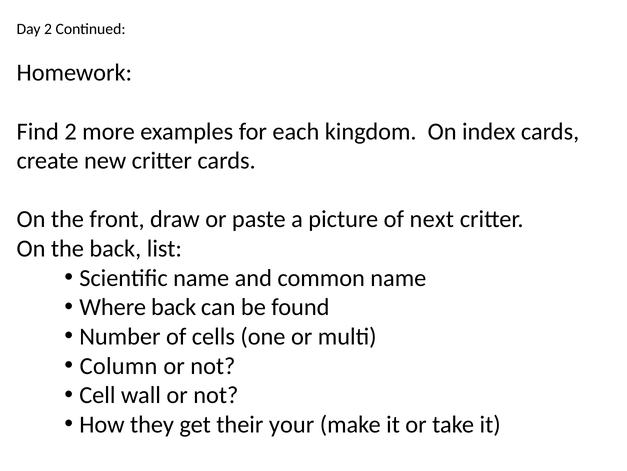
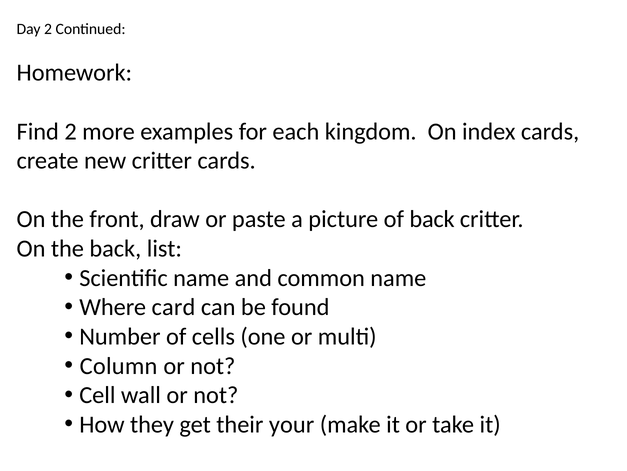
of next: next -> back
Where back: back -> card
